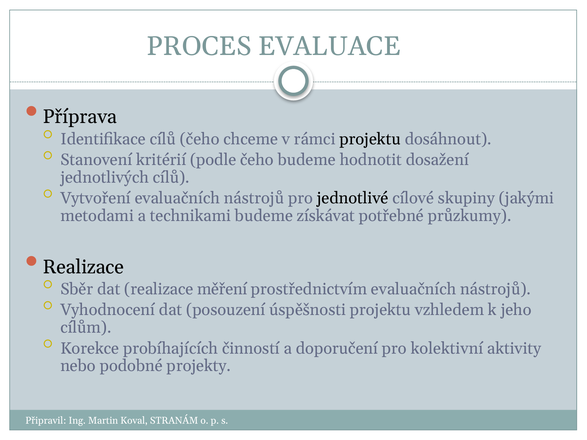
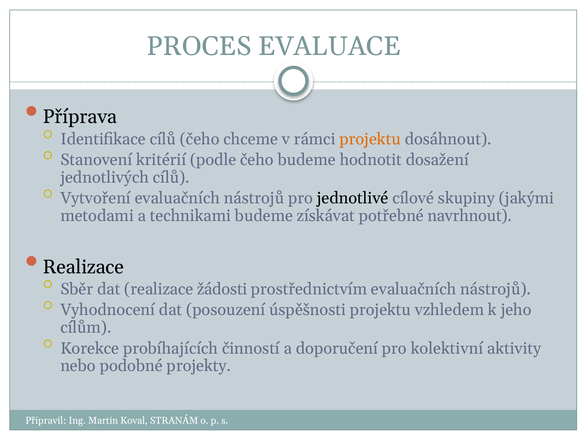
projektu at (370, 139) colour: black -> orange
průzkumy: průzkumy -> navrhnout
měření: měření -> žádosti
